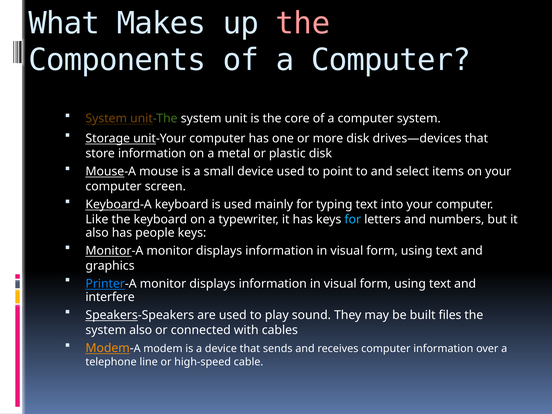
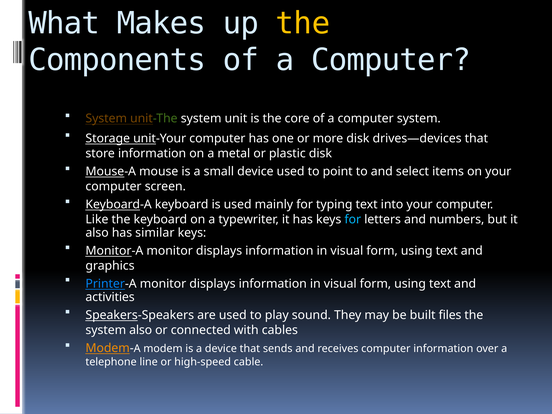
the at (303, 23) colour: pink -> yellow
people: people -> similar
interfere: interfere -> activities
